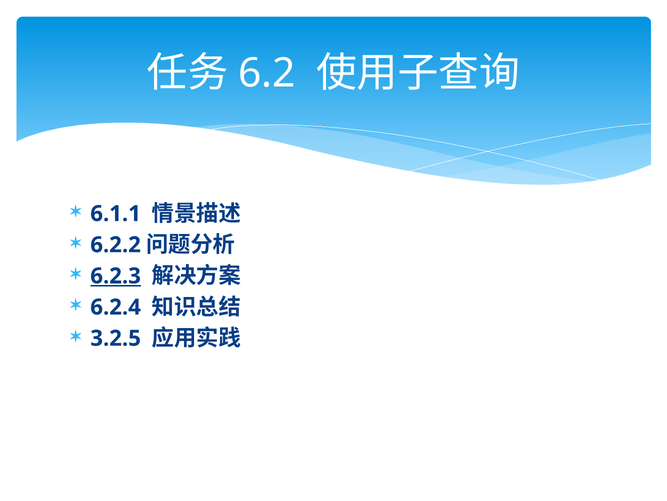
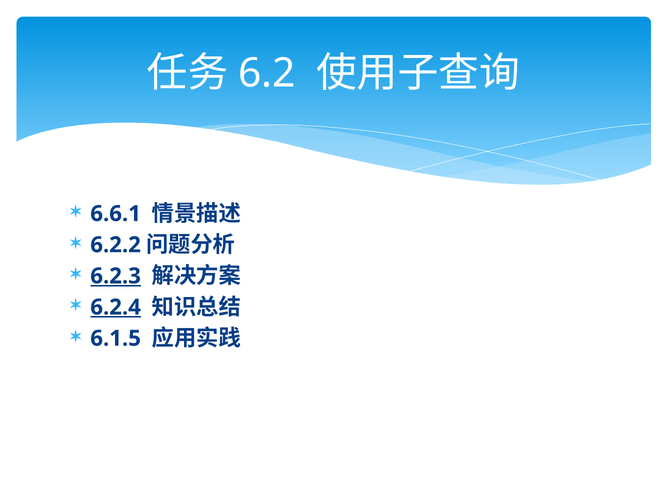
6.1.1: 6.1.1 -> 6.6.1
6.2.4 underline: none -> present
3.2.5: 3.2.5 -> 6.1.5
